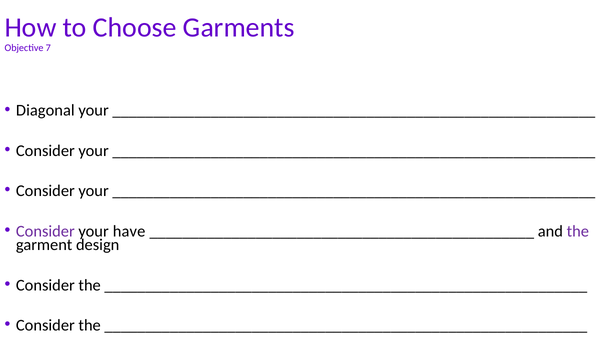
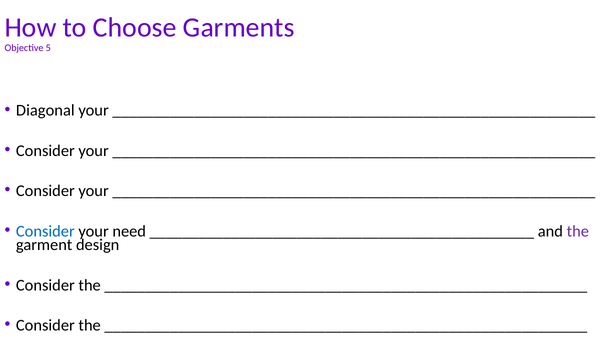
7: 7 -> 5
Consider at (45, 232) colour: purple -> blue
have: have -> need
